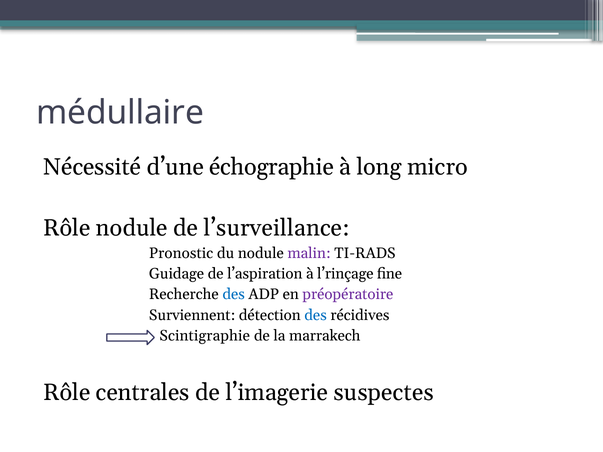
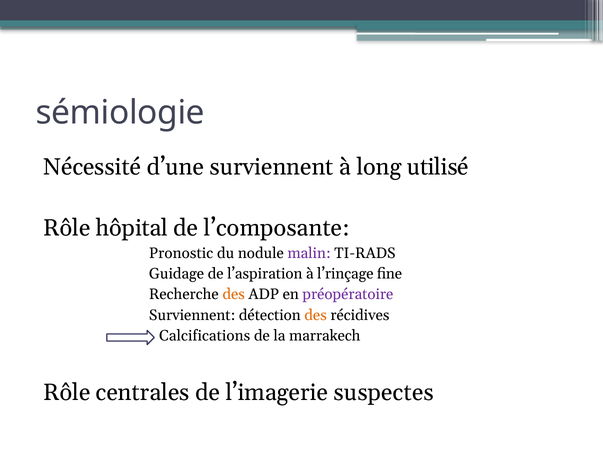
médullaire: médullaire -> sémiologie
d’une échographie: échographie -> surviennent
micro: micro -> utilisé
Rôle nodule: nodule -> hôpital
l’surveillance: l’surveillance -> l’composante
des at (234, 295) colour: blue -> orange
des at (316, 315) colour: blue -> orange
Scintigraphie: Scintigraphie -> Calcifications
